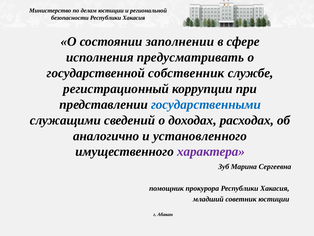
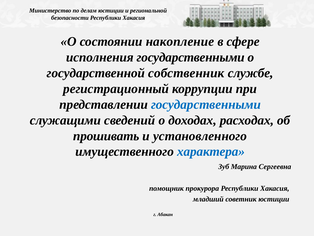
заполнении: заполнении -> накопление
исполнения предусматривать: предусматривать -> государственными
аналогично: аналогично -> прошивать
характера colour: purple -> blue
